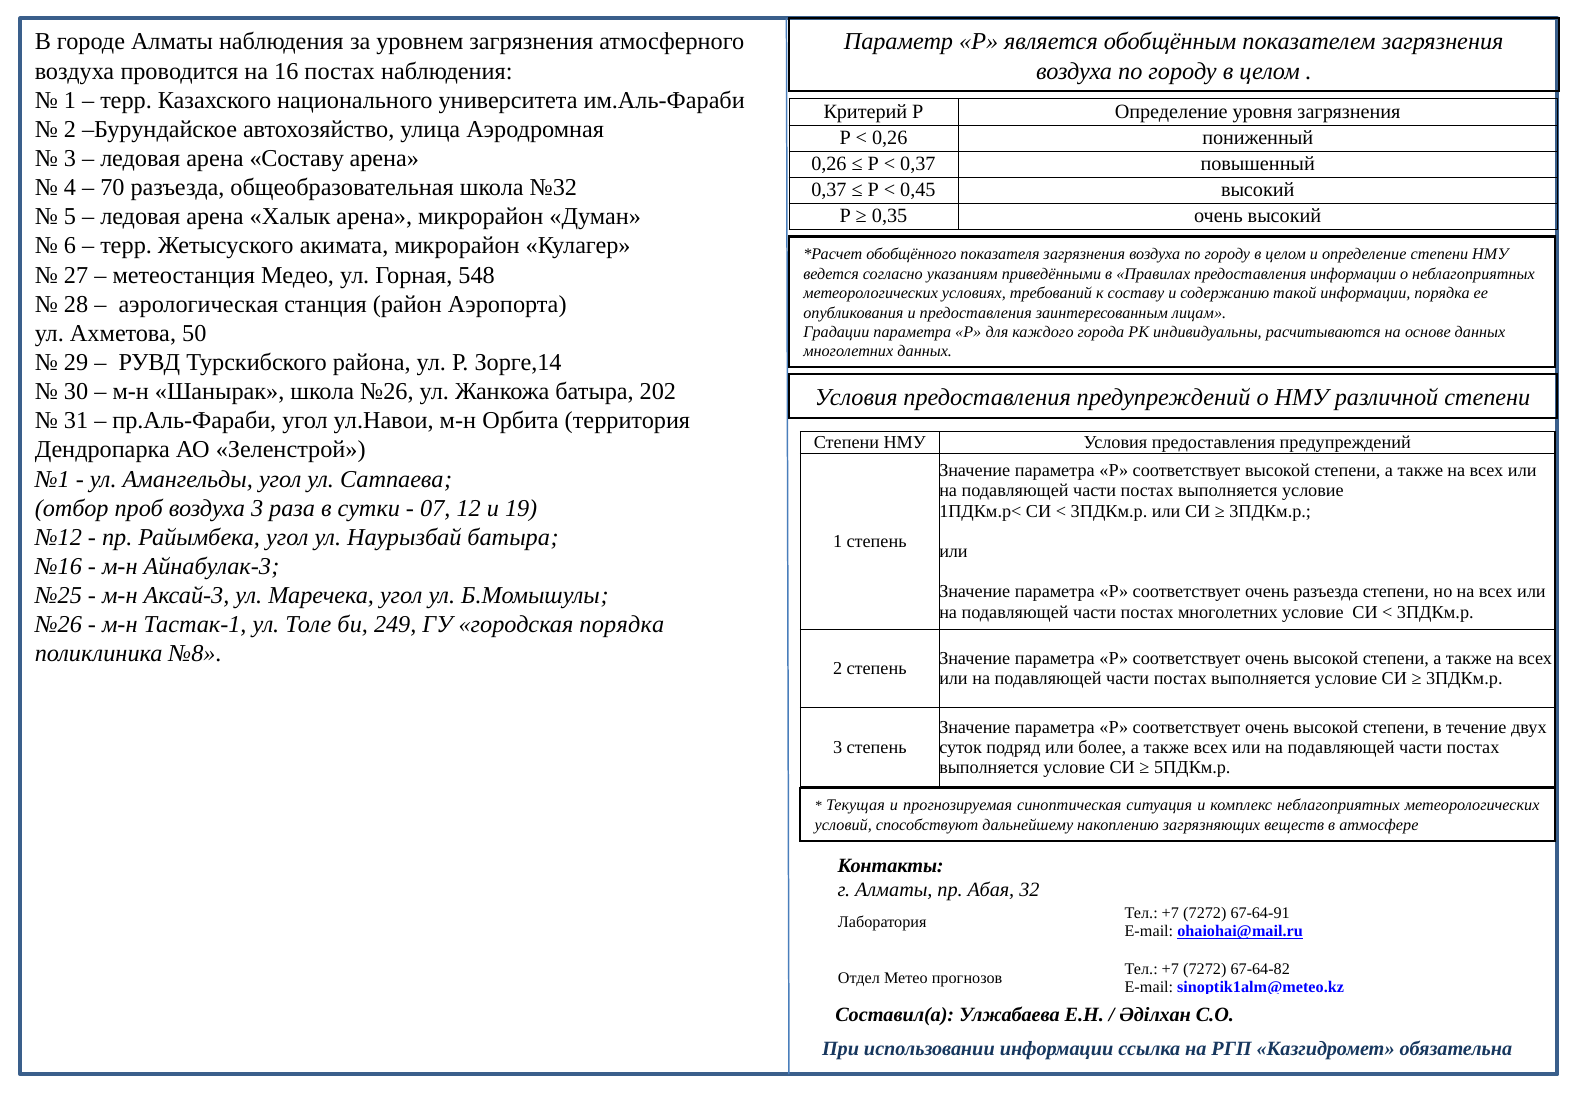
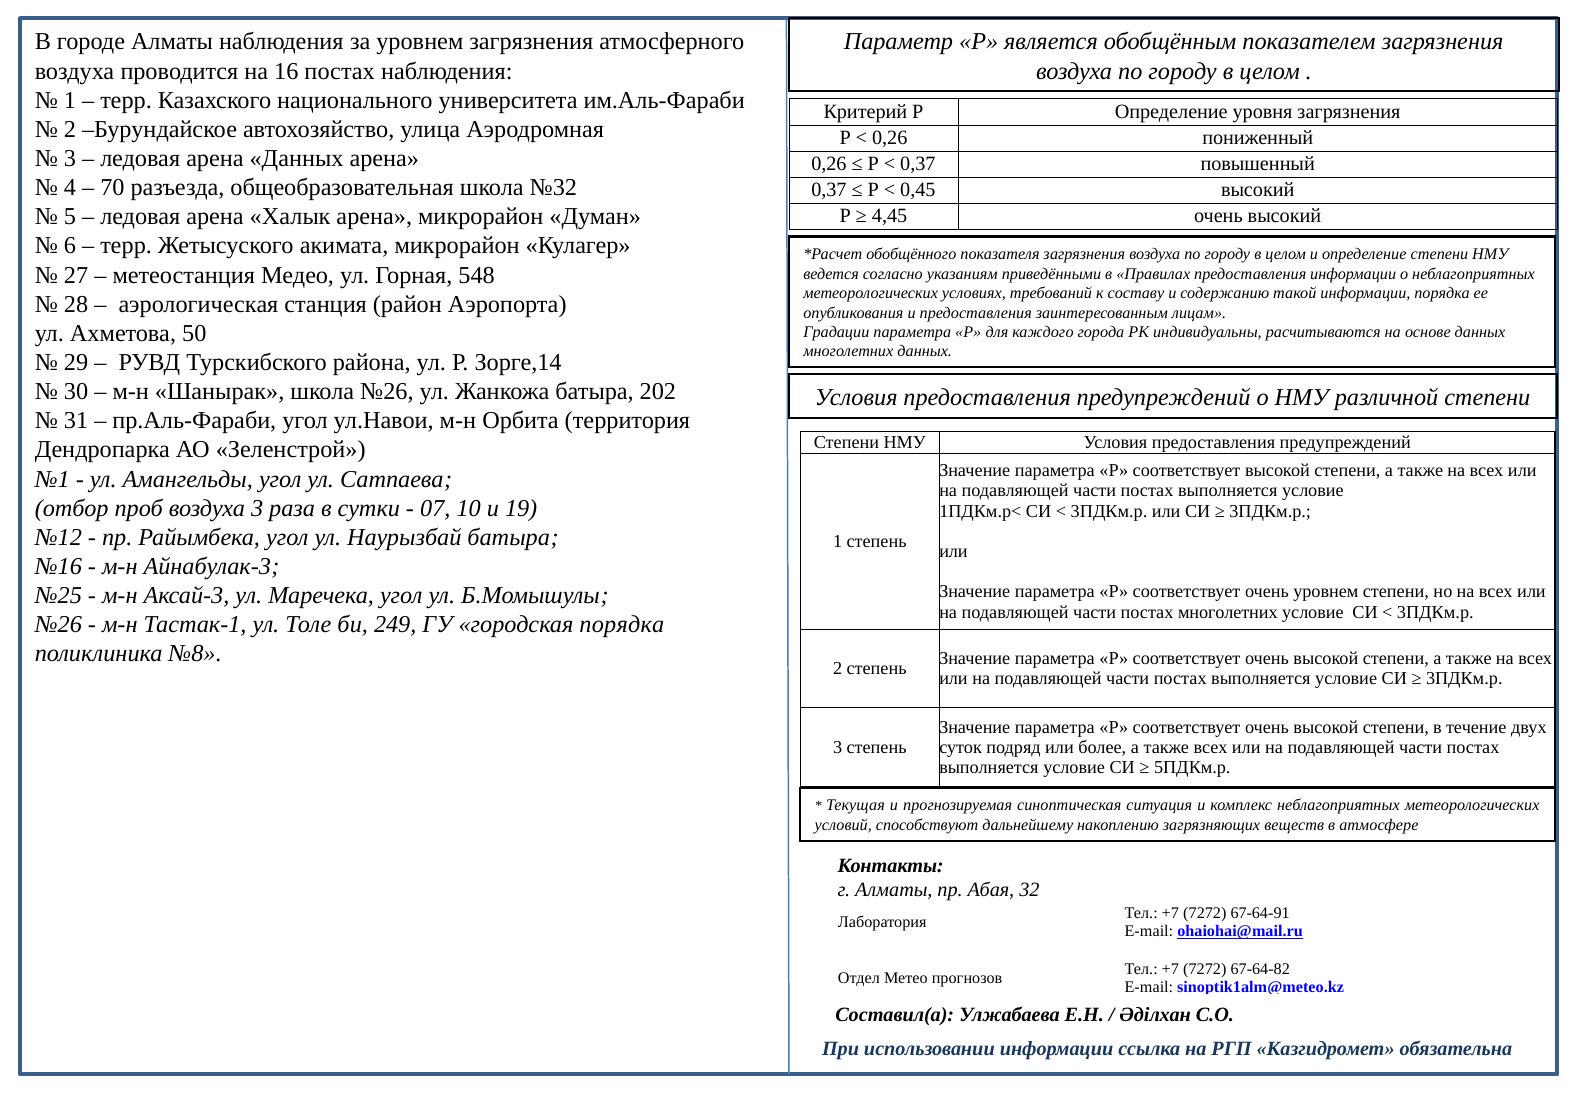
арена Составу: Составу -> Данных
0,35: 0,35 -> 4,45
12: 12 -> 10
очень разъезда: разъезда -> уровнем
